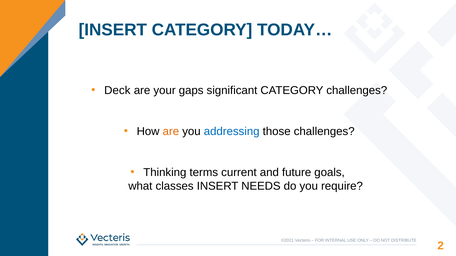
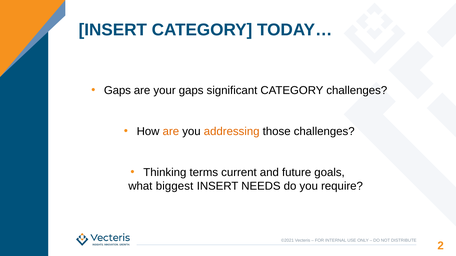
Deck at (117, 91): Deck -> Gaps
addressing colour: blue -> orange
classes: classes -> biggest
